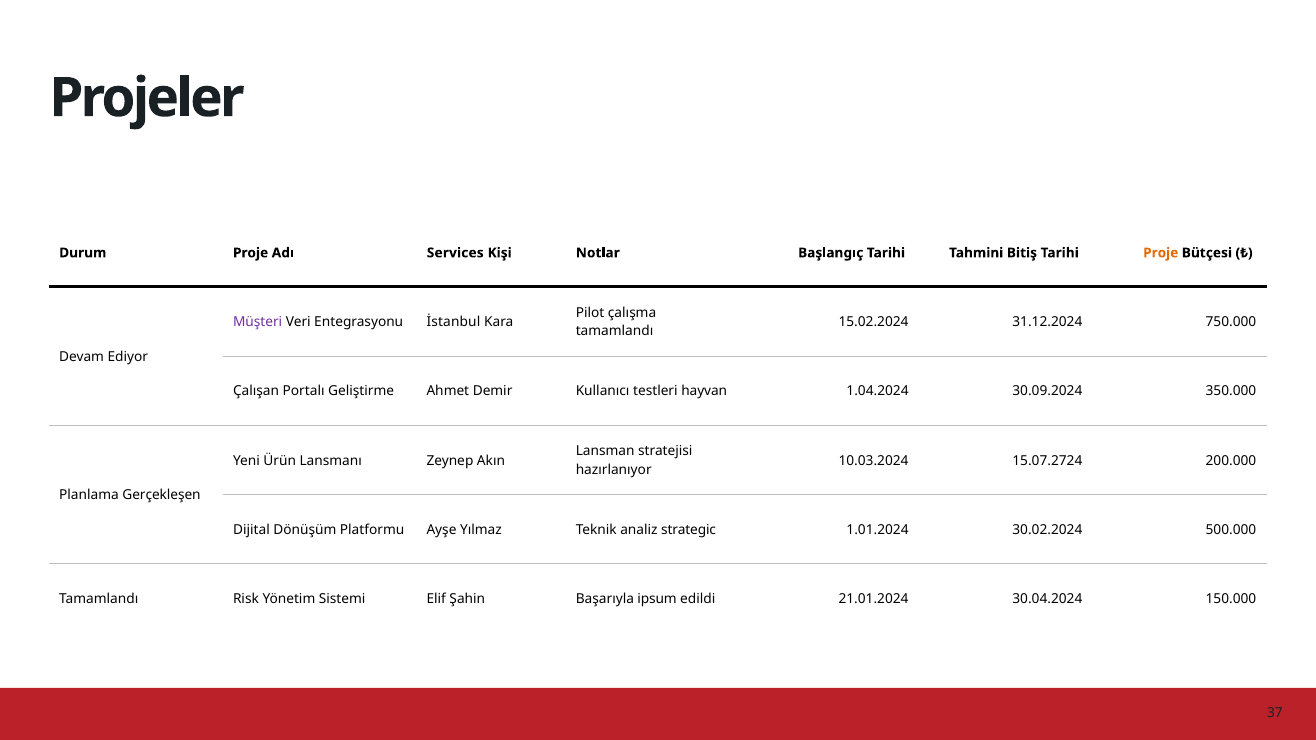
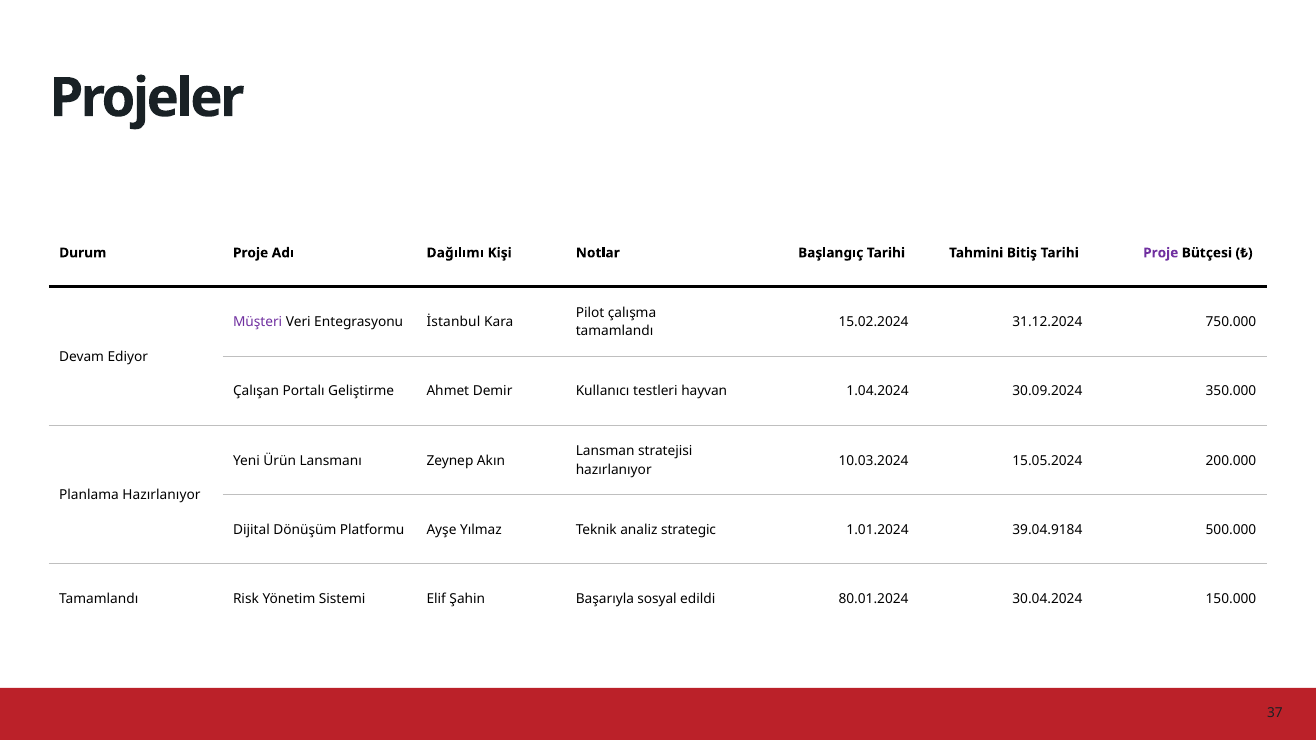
Services: Services -> Dağılımı
Proje at (1161, 253) colour: orange -> purple
15.07.2724: 15.07.2724 -> 15.05.2024
Planlama Gerçekleşen: Gerçekleşen -> Hazırlanıyor
30.02.2024: 30.02.2024 -> 39.04.9184
ipsum: ipsum -> sosyal
21.01.2024: 21.01.2024 -> 80.01.2024
